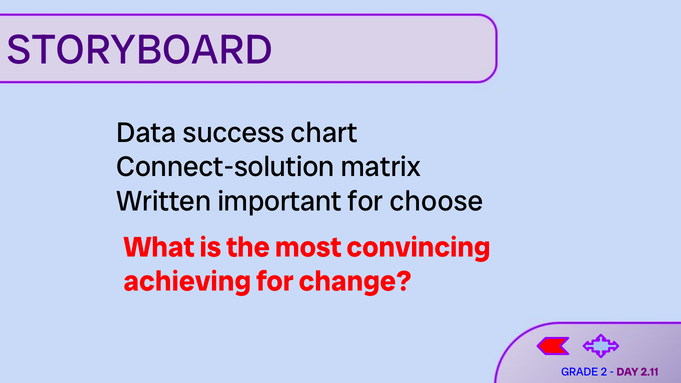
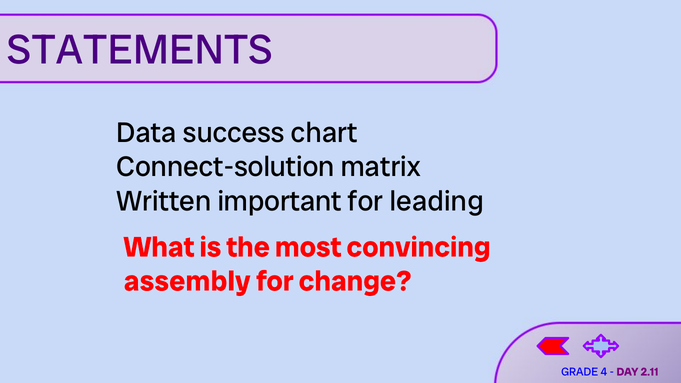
STORYBOARD: STORYBOARD -> STATEMENTS
choose: choose -> leading
achieving: achieving -> assembly
2: 2 -> 4
